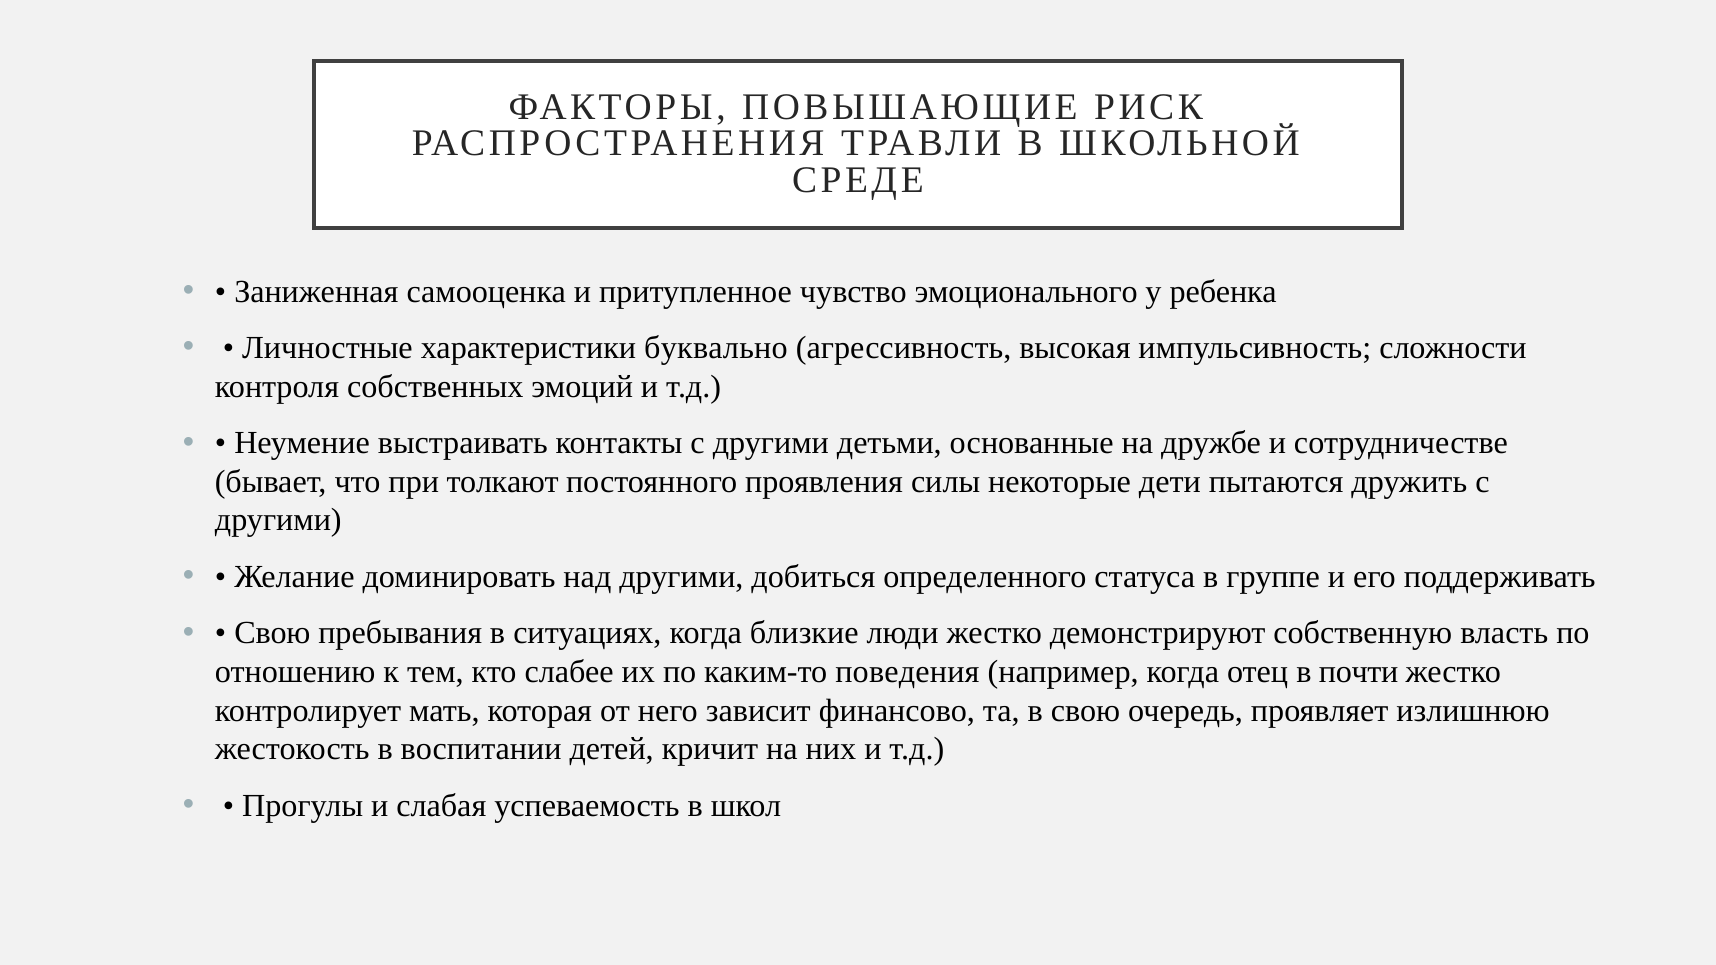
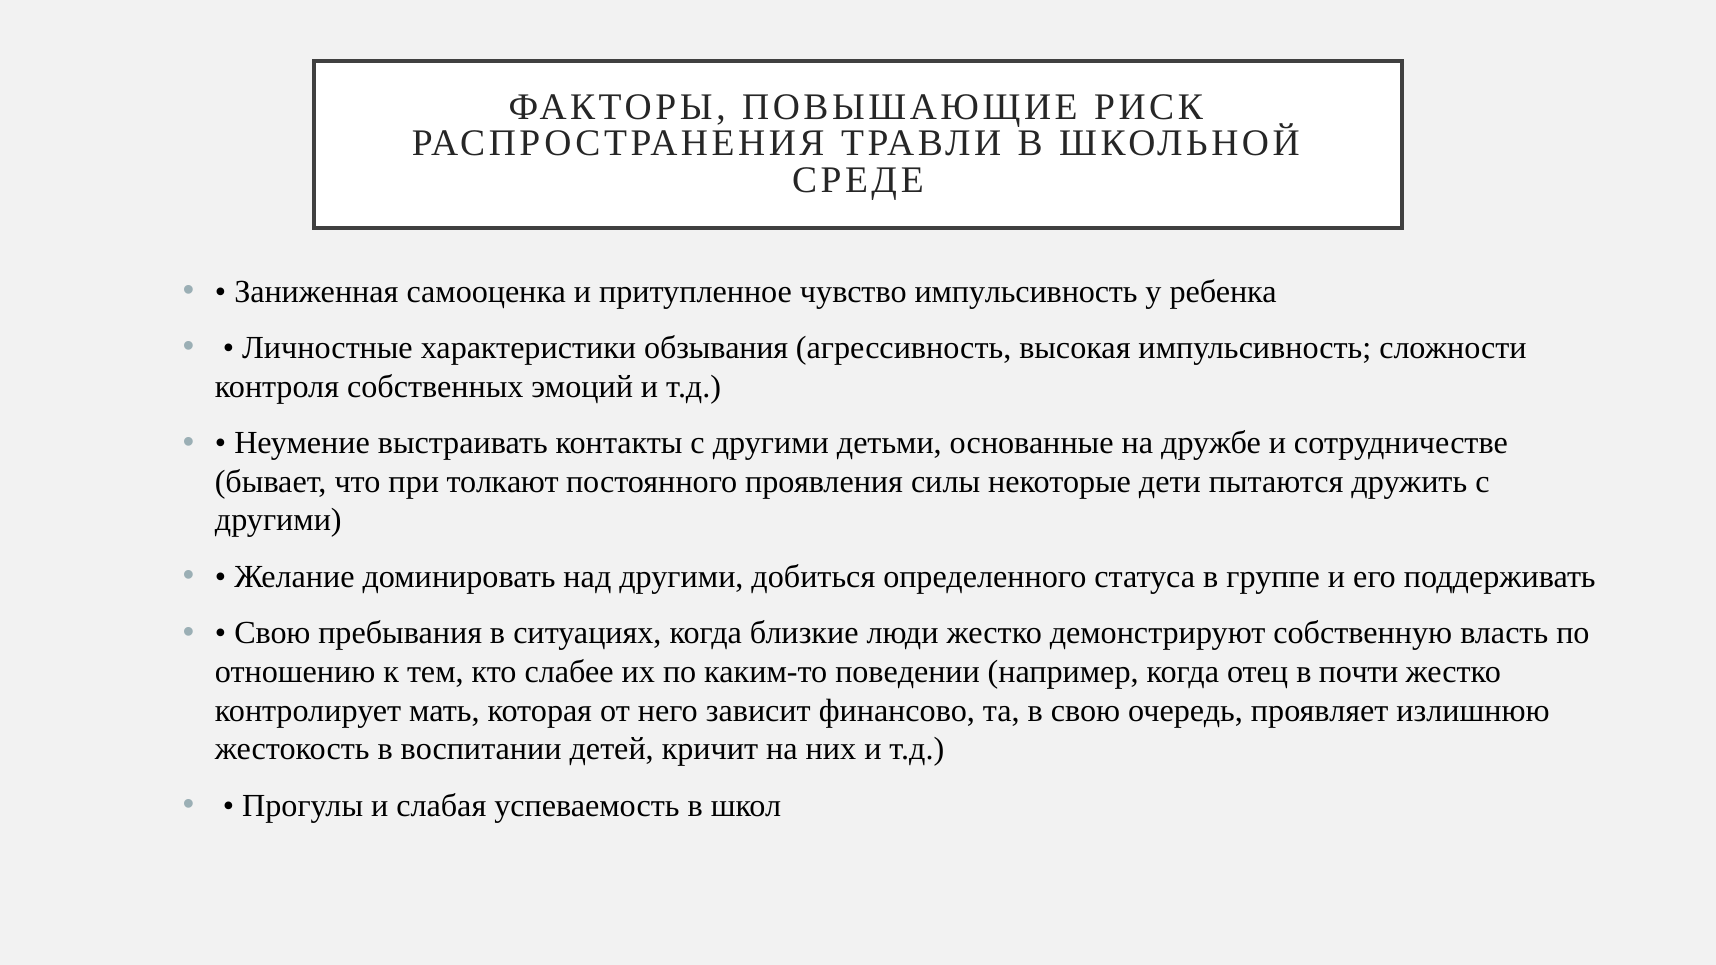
чувство эмоционального: эмоционального -> импульсивность
буквально: буквально -> обзывания
поведения: поведения -> поведении
